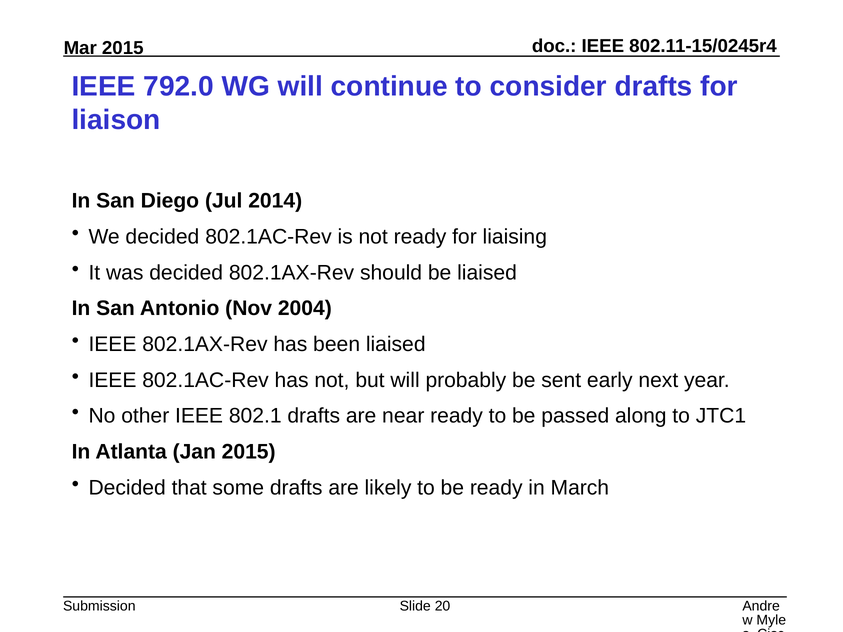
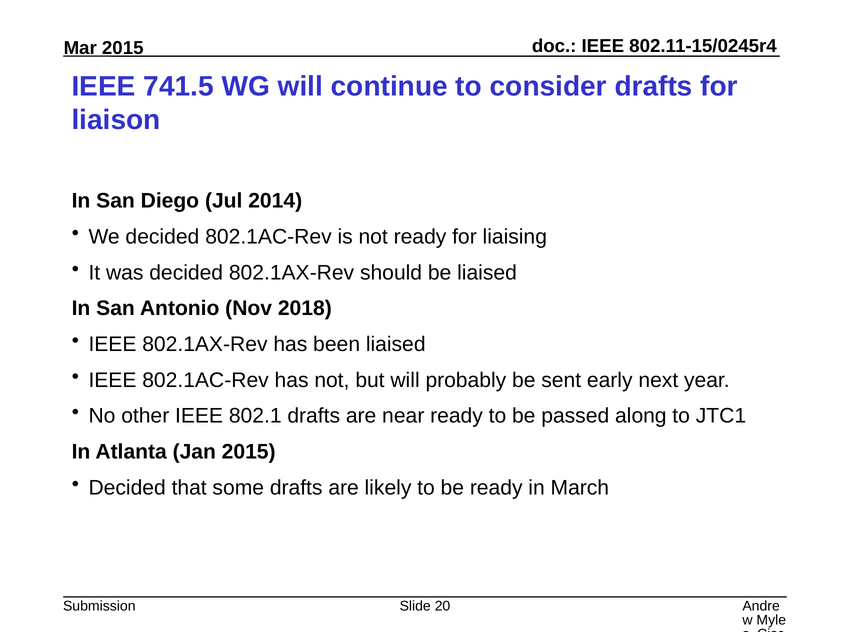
792.0: 792.0 -> 741.5
2004: 2004 -> 2018
